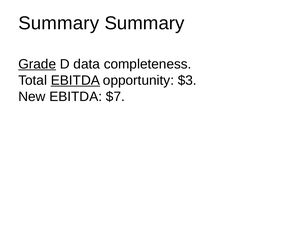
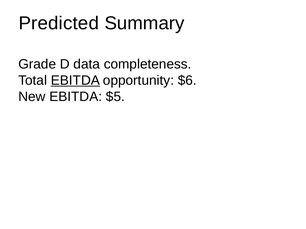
Summary at (59, 23): Summary -> Predicted
Grade underline: present -> none
$3: $3 -> $6
$7: $7 -> $5
